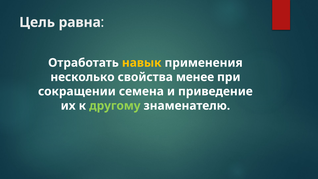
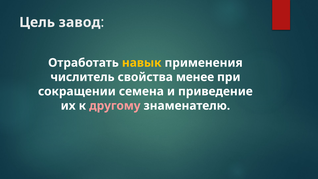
равна: равна -> завод
несколько: несколько -> числитель
другому colour: light green -> pink
